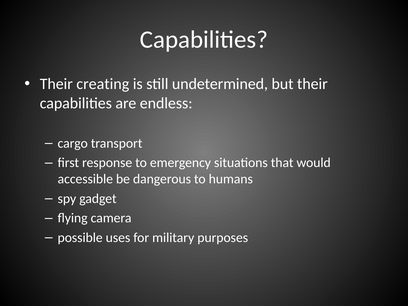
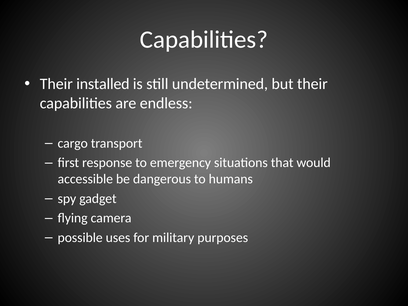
creating: creating -> installed
